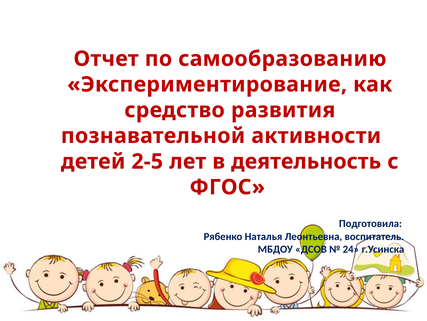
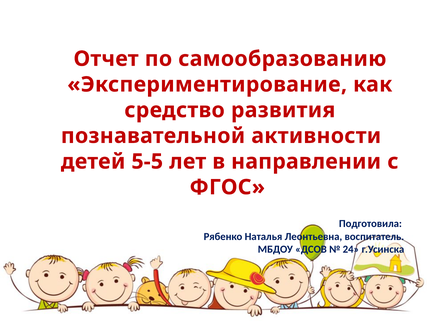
2-5: 2-5 -> 5-5
деятельность: деятельность -> направлении
